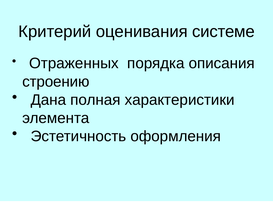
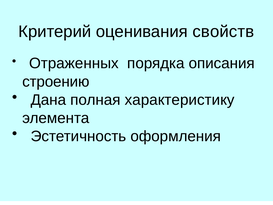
системе: системе -> свойств
характеристики: характеристики -> характеристику
